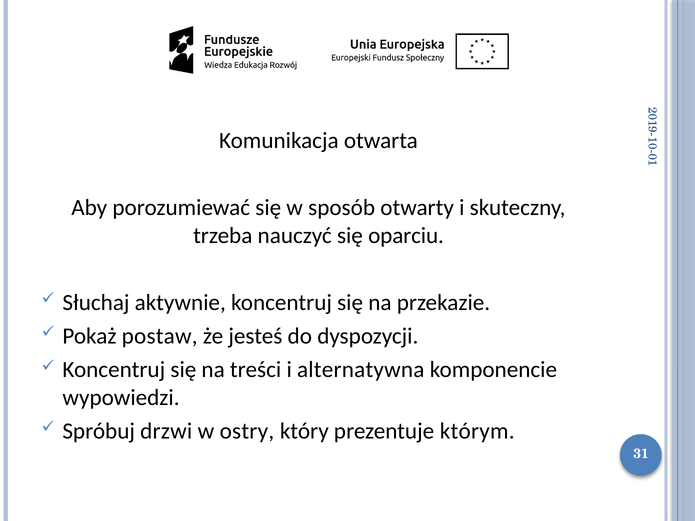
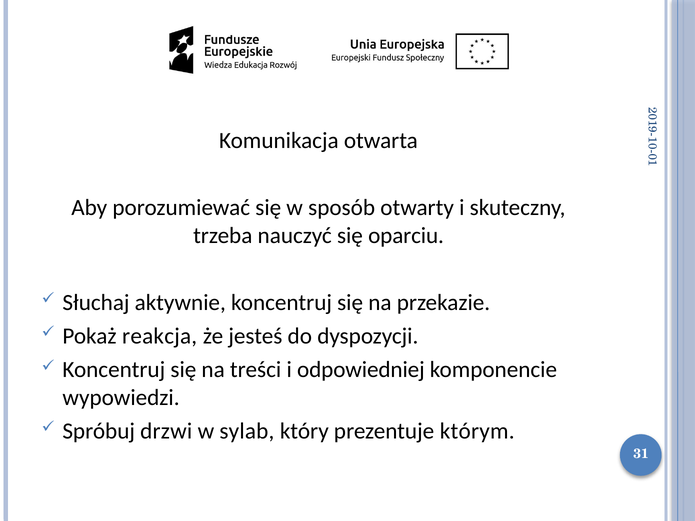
postaw: postaw -> reakcja
alternatywna: alternatywna -> odpowiedniej
ostry: ostry -> sylab
